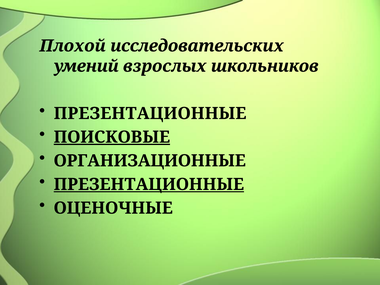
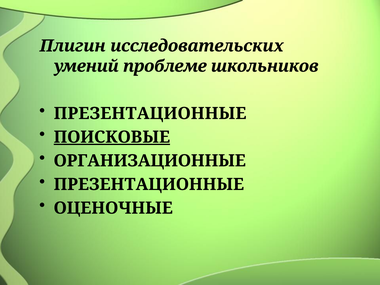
Плохой: Плохой -> Плигин
взрослых: взрослых -> проблеме
ПРЕЗЕНТАЦИОННЫЕ at (149, 184) underline: present -> none
